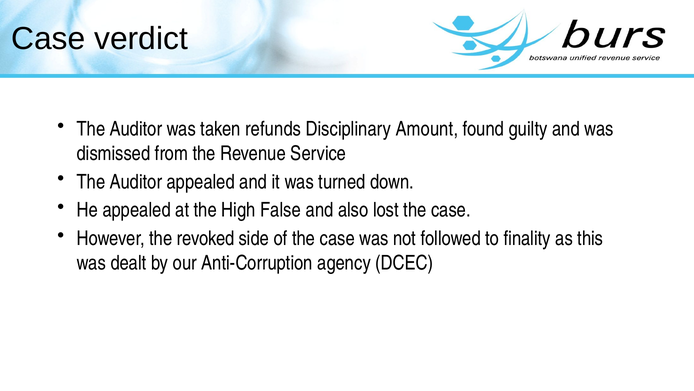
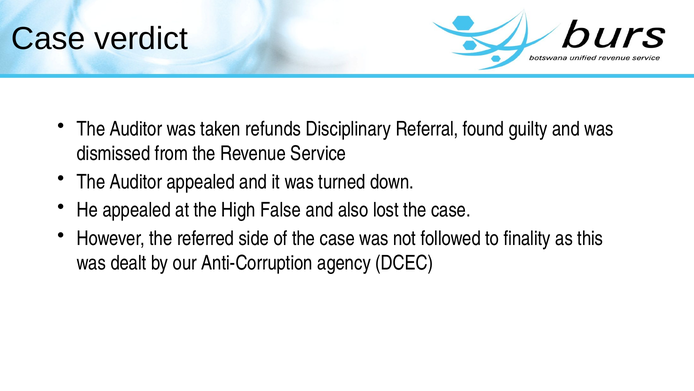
Amount: Amount -> Referral
revoked: revoked -> referred
